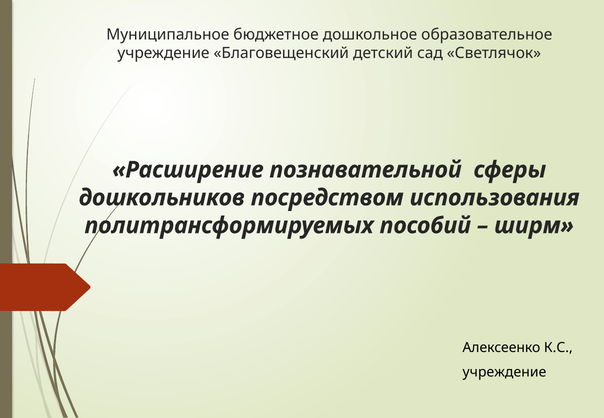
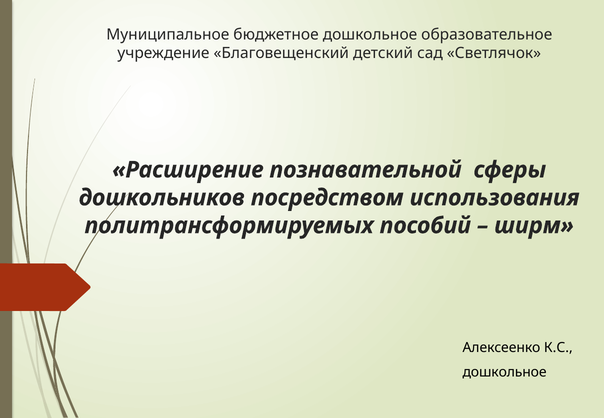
учреждение at (504, 372): учреждение -> дошкольное
